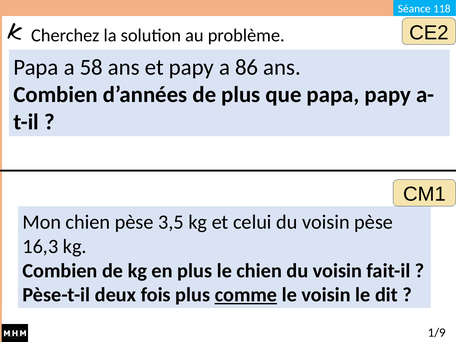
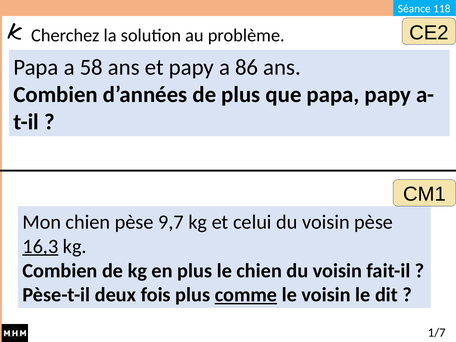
3,5: 3,5 -> 9,7
16,3 underline: none -> present
1/9: 1/9 -> 1/7
